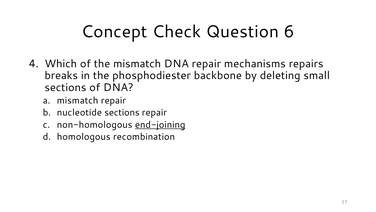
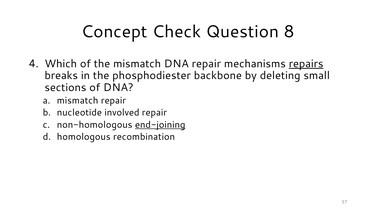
6: 6 -> 8
repairs underline: none -> present
nucleotide sections: sections -> involved
